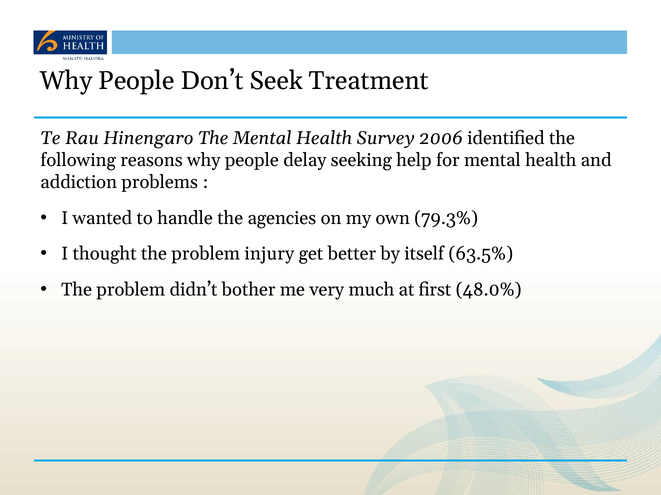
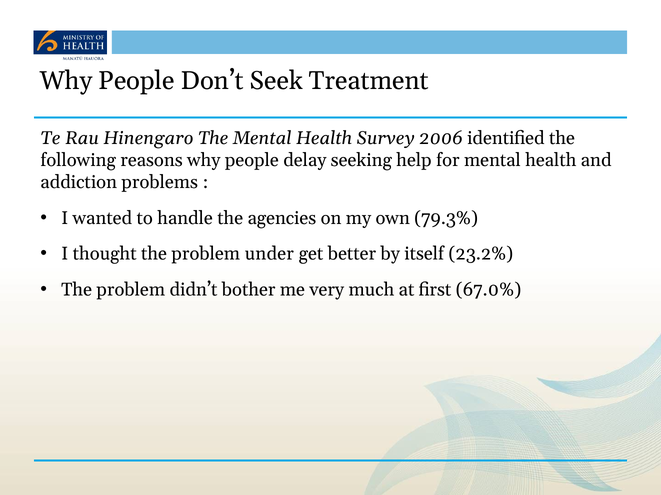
injury: injury -> under
63.5%: 63.5% -> 23.2%
48.0%: 48.0% -> 67.0%
